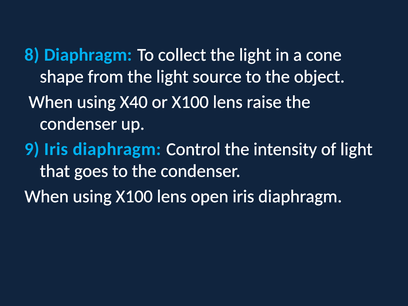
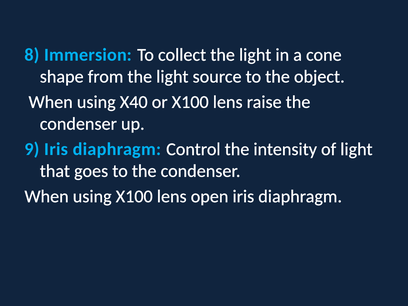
8 Diaphragm: Diaphragm -> Immersion
